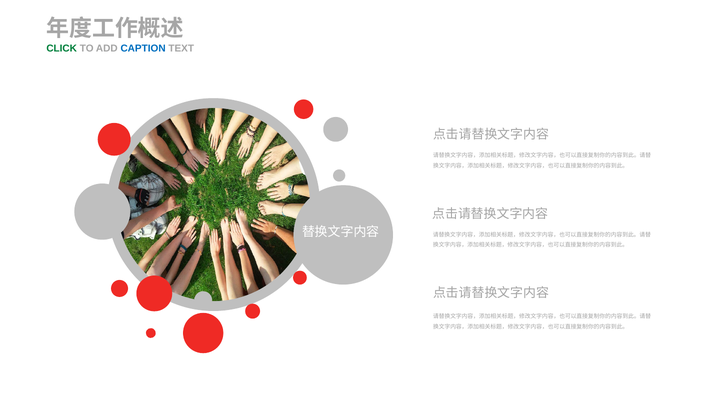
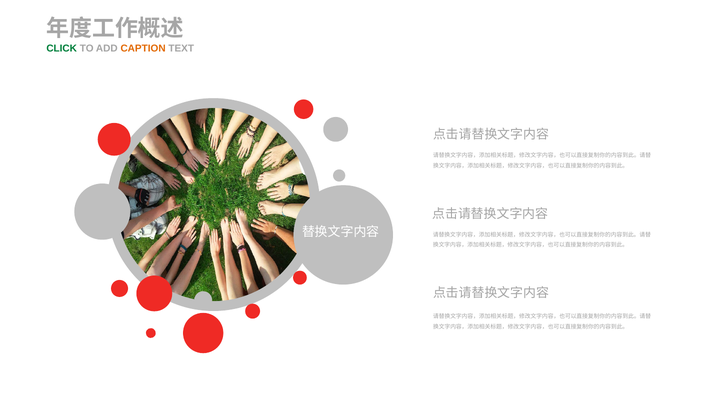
CAPTION colour: blue -> orange
